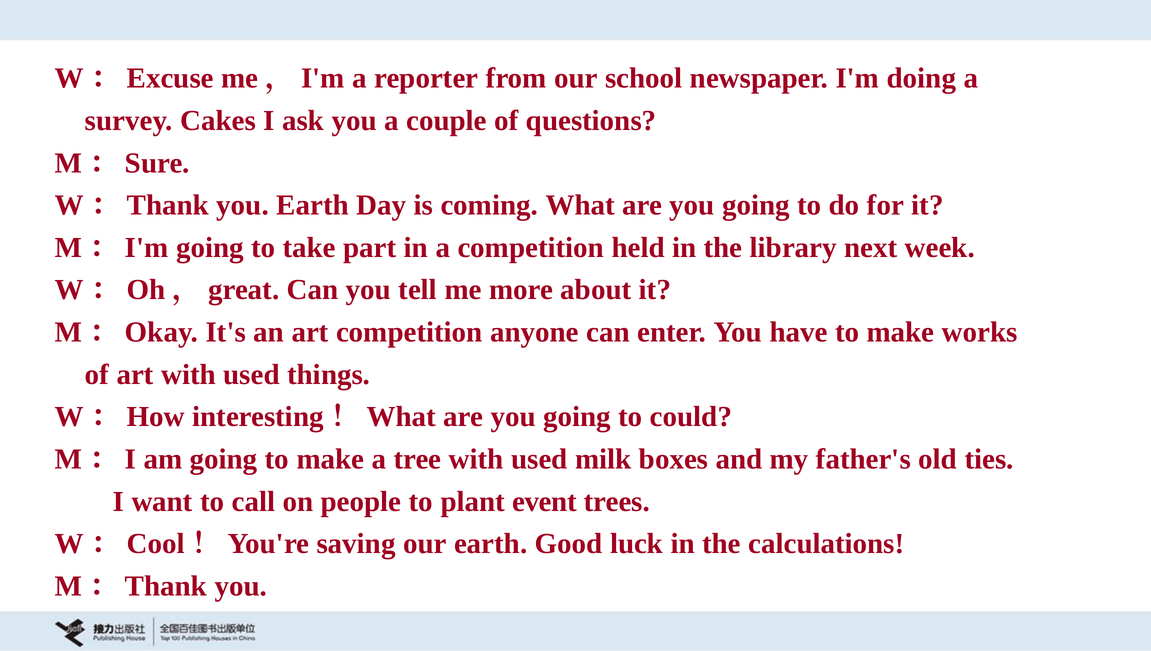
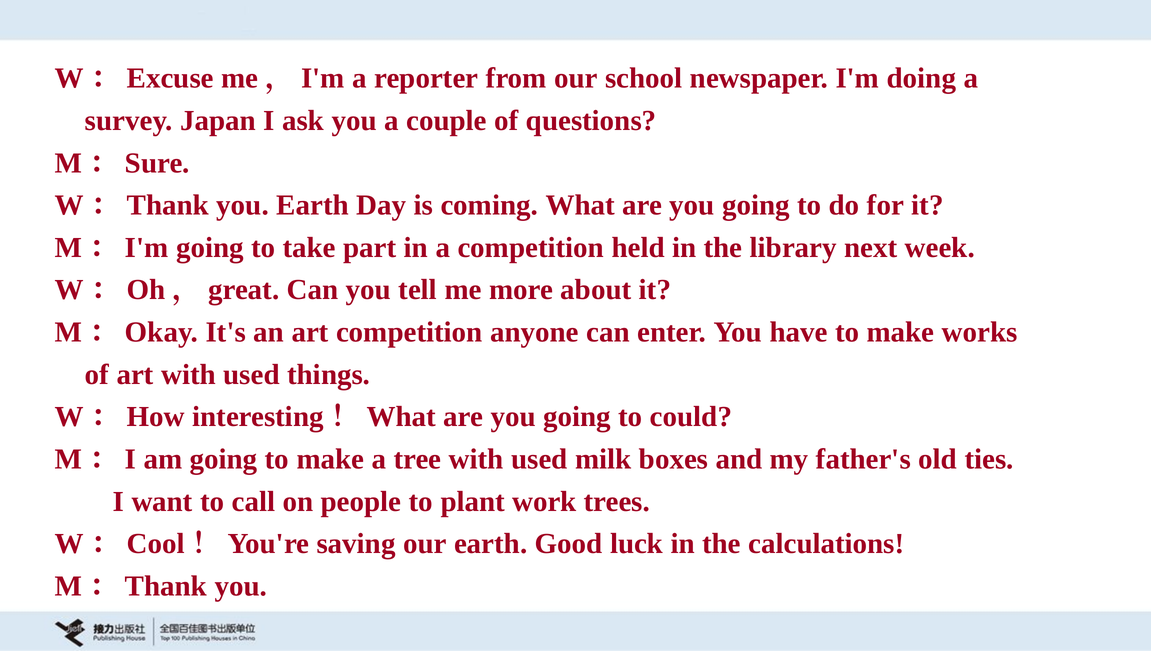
Cakes: Cakes -> Japan
event: event -> work
